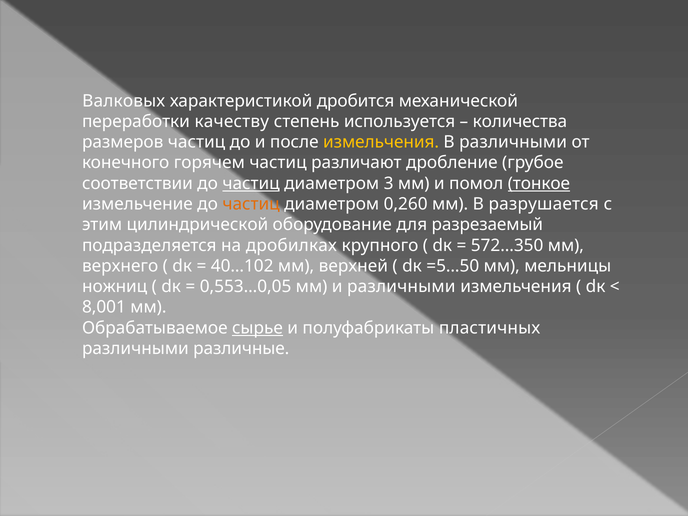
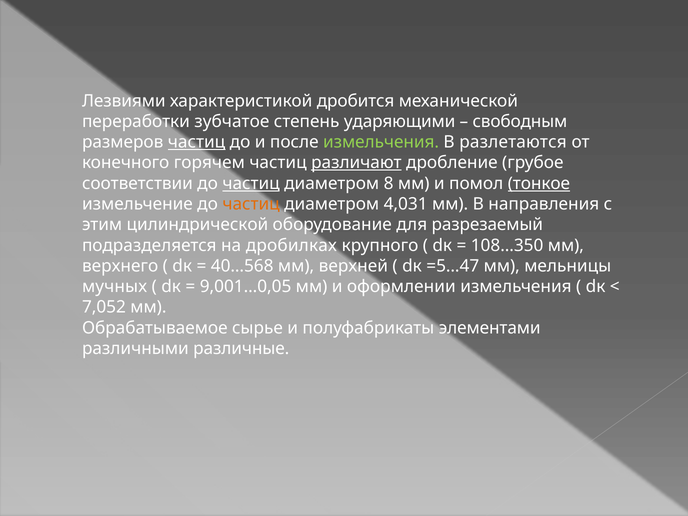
Валковых: Валковых -> Лезвиями
качеству: качеству -> зубчатое
используется: используется -> ударяющими
количества: количества -> свободным
частиц at (197, 142) underline: none -> present
измельчения at (381, 142) colour: yellow -> light green
В различными: различными -> разлетаются
различают underline: none -> present
3: 3 -> 8
0,260: 0,260 -> 4,031
разрушается: разрушается -> направления
572…350: 572…350 -> 108…350
40…102: 40…102 -> 40…568
=5…50: =5…50 -> =5…47
ножниц: ножниц -> мучных
0,553…0,05: 0,553…0,05 -> 9,001…0,05
и различными: различными -> оформлении
8,001: 8,001 -> 7,052
сырье underline: present -> none
пластичных: пластичных -> элементами
